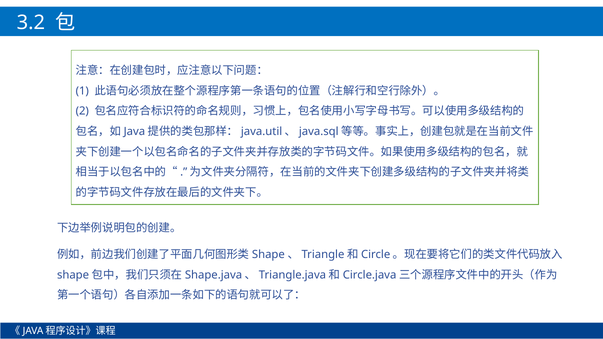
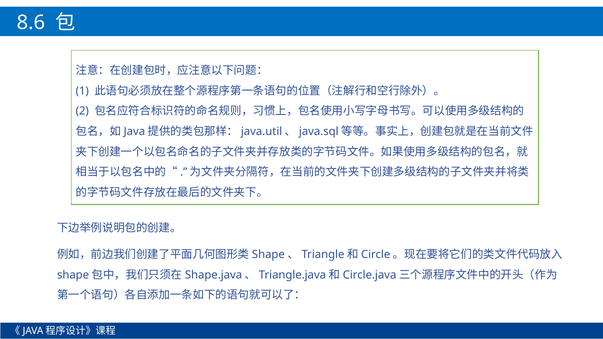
3.2: 3.2 -> 8.6
